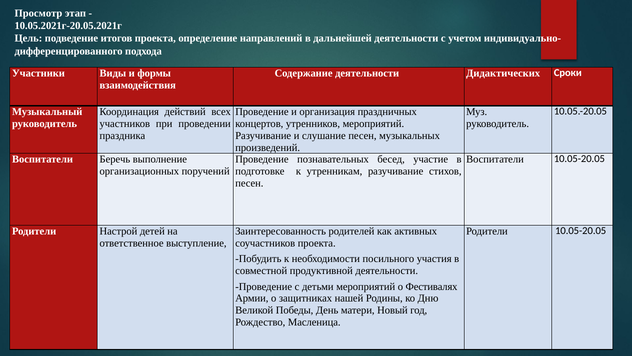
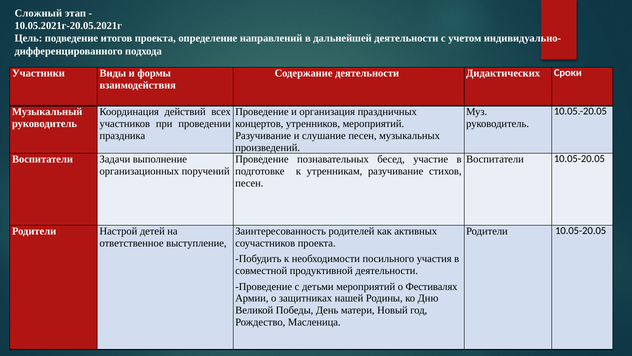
Просмотр: Просмотр -> Сложный
Беречь: Беречь -> Задачи
